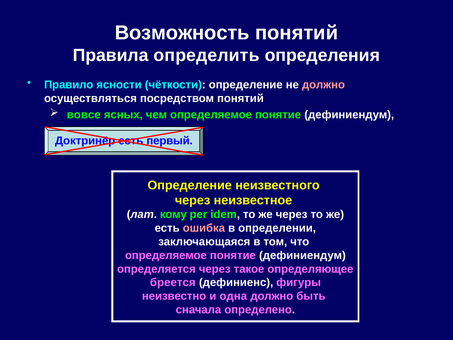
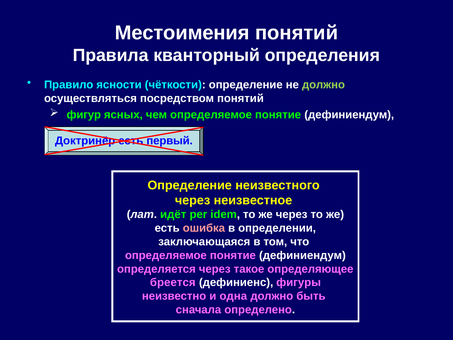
Возможность: Возможность -> Местоимения
определить: определить -> кванторный
должно at (323, 85) colour: pink -> light green
вовсе: вовсе -> фигур
кому: кому -> идёт
